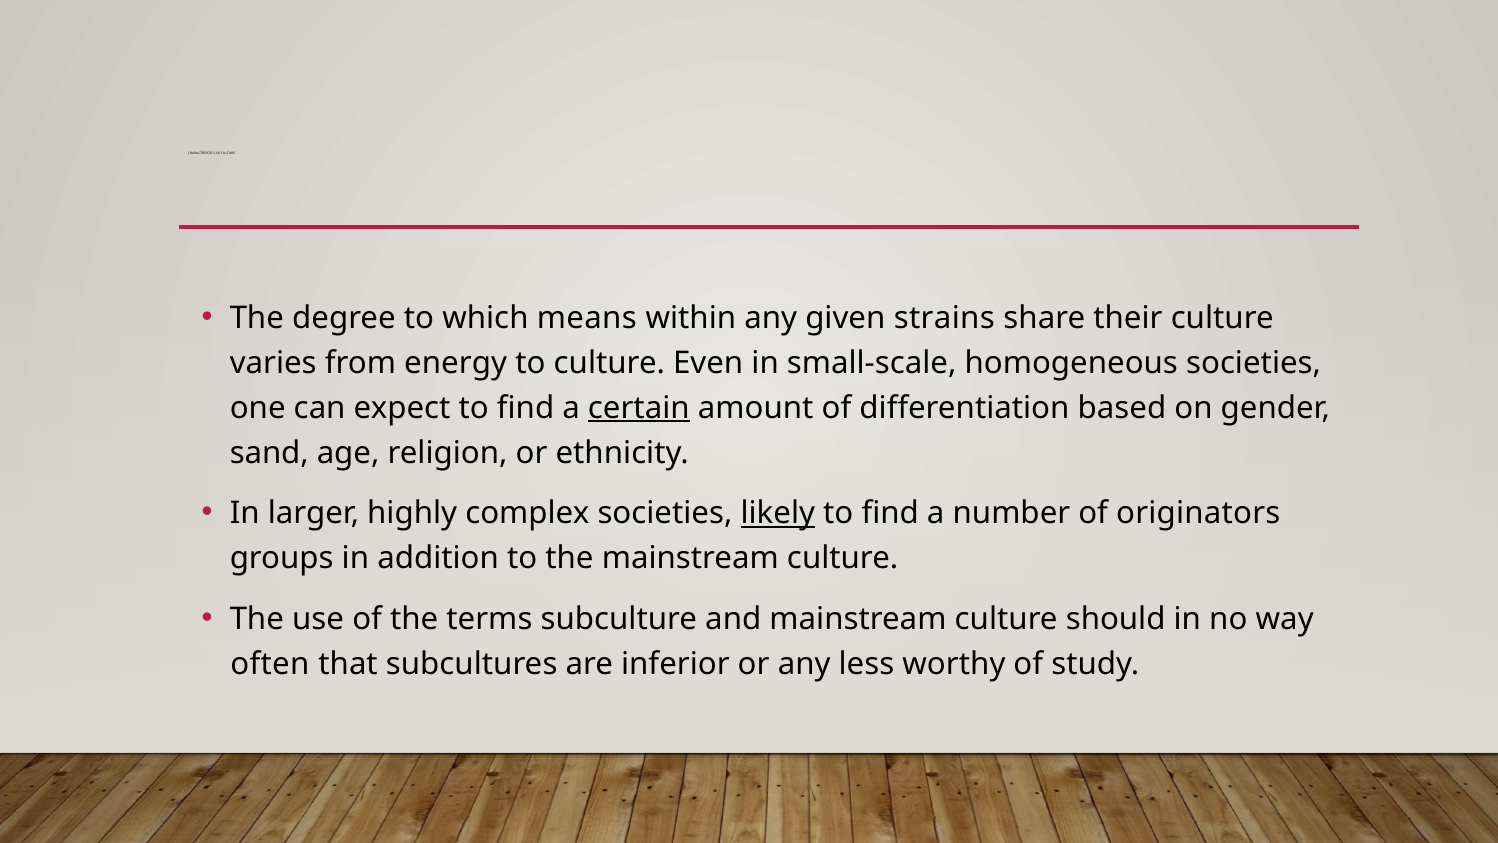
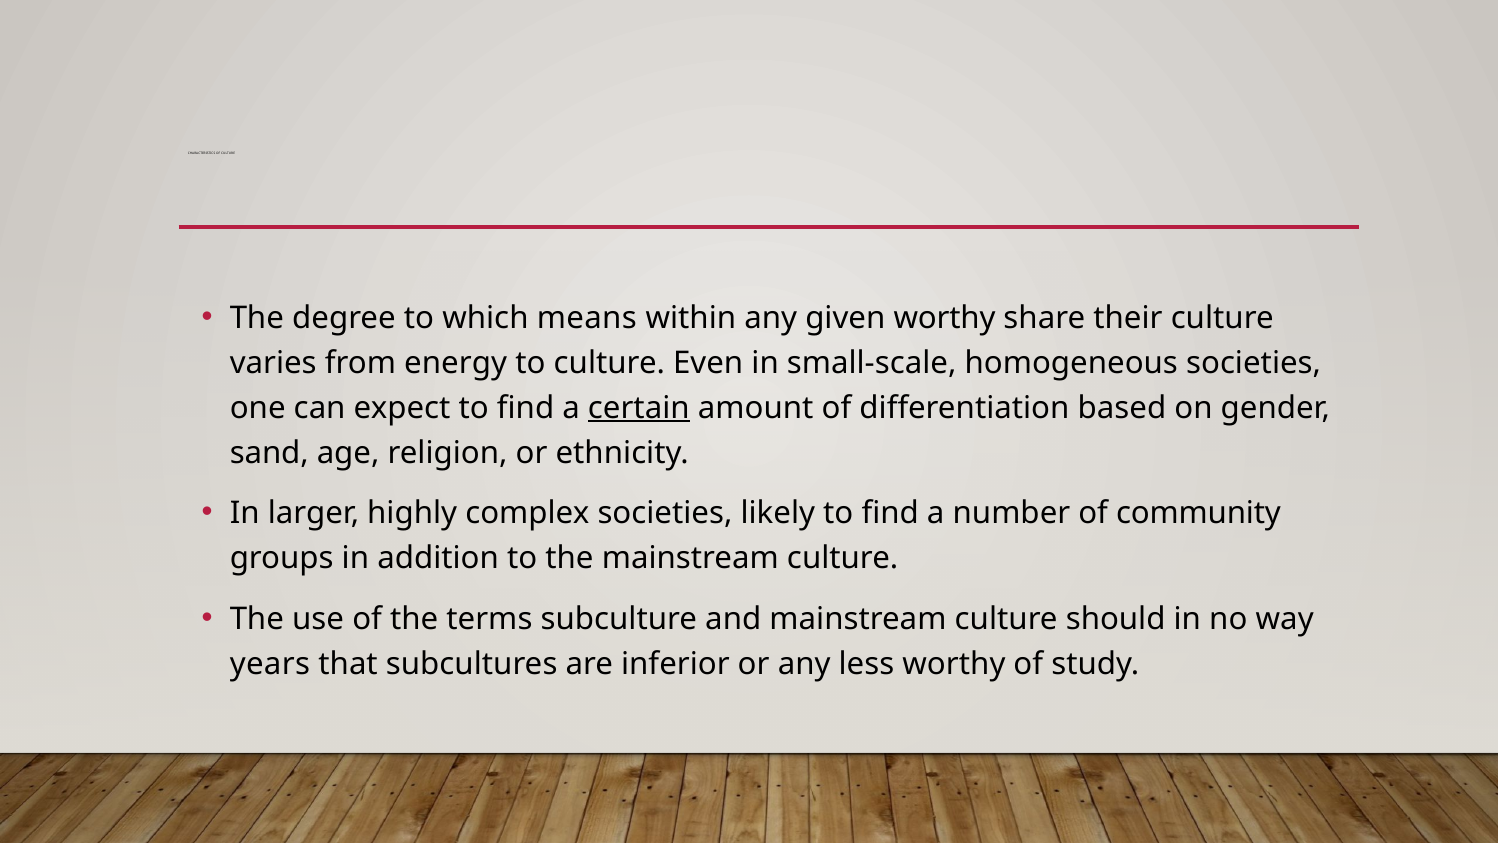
given strains: strains -> worthy
likely underline: present -> none
originators: originators -> community
often: often -> years
